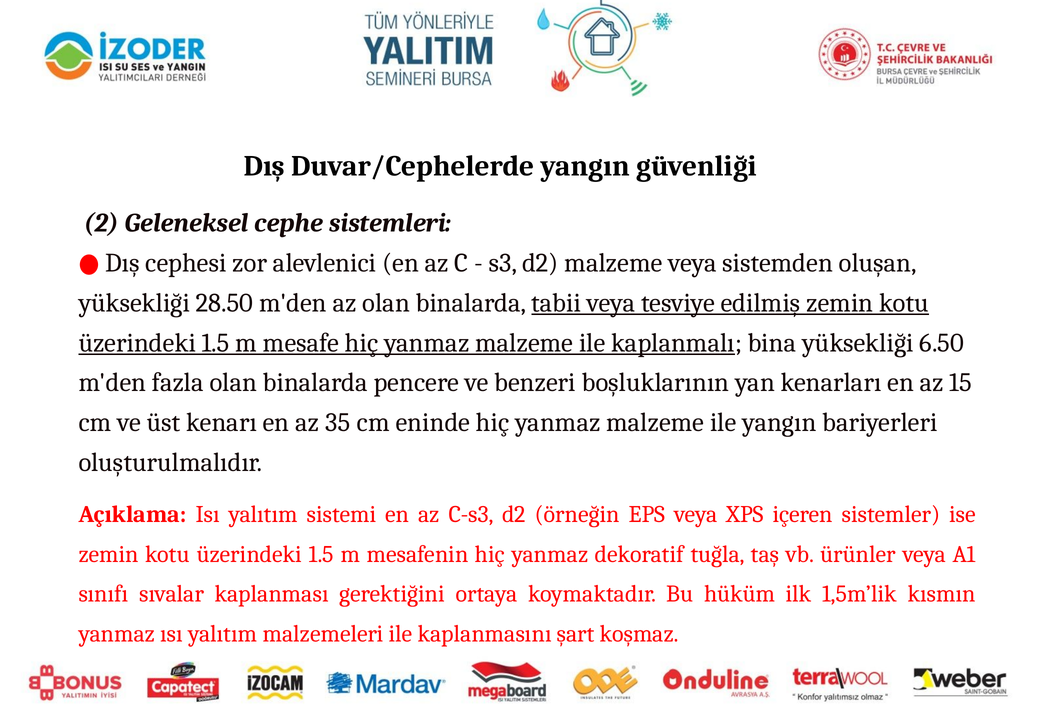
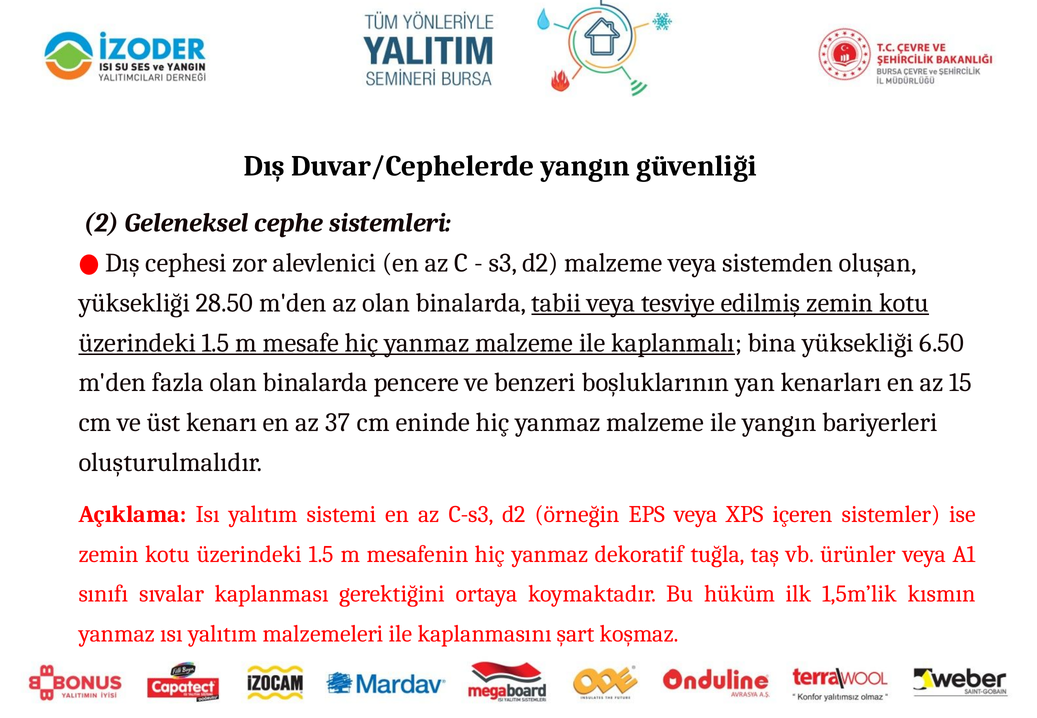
35: 35 -> 37
